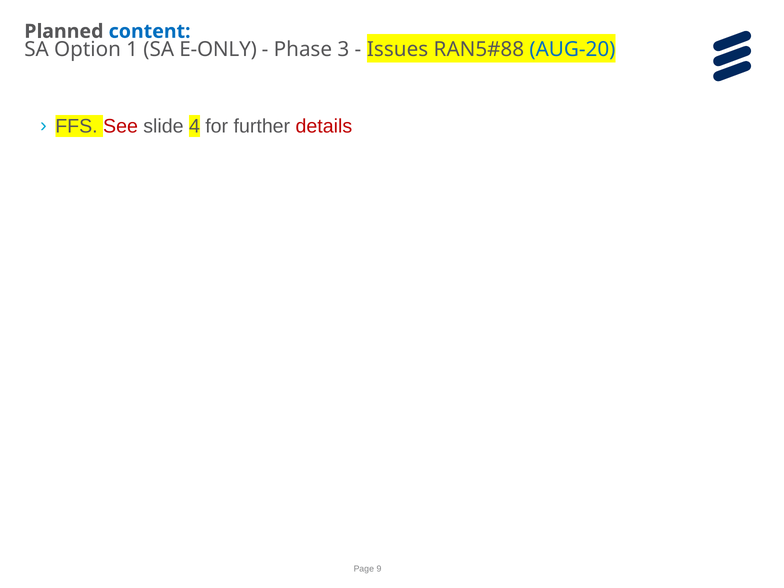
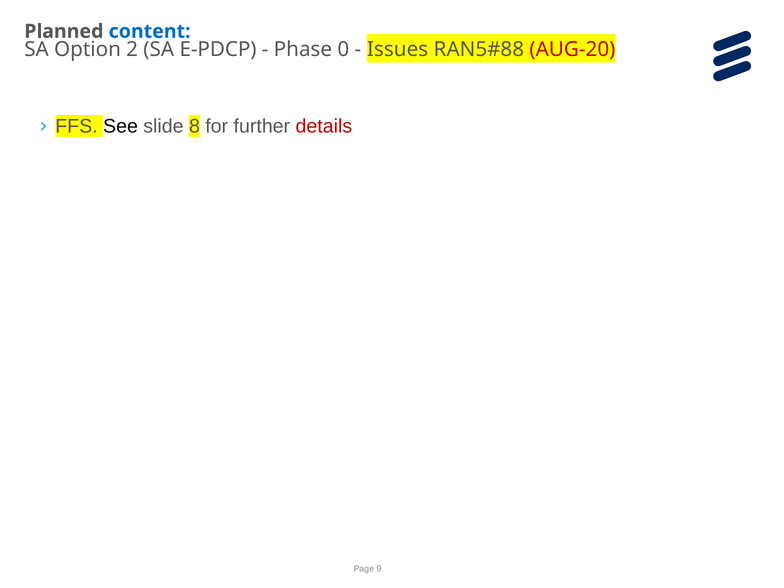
1: 1 -> 2
E-ONLY: E-ONLY -> E-PDCP
3: 3 -> 0
AUG-20 colour: blue -> red
See colour: red -> black
4: 4 -> 8
